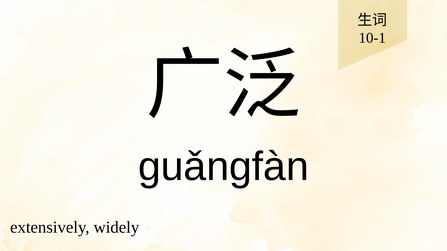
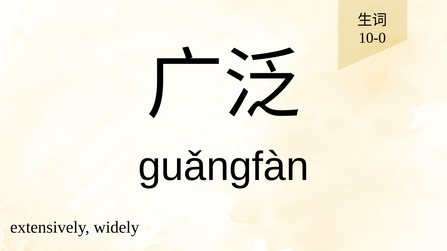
10-1: 10-1 -> 10-0
